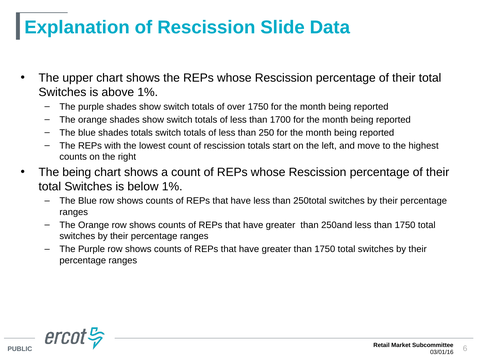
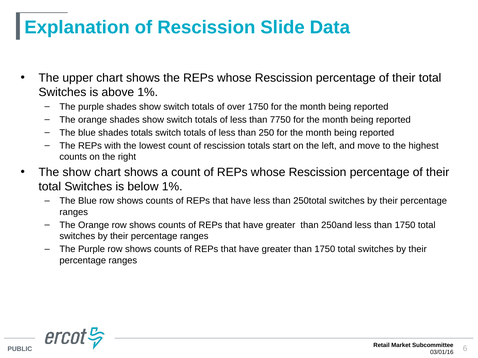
1700: 1700 -> 7750
The being: being -> show
